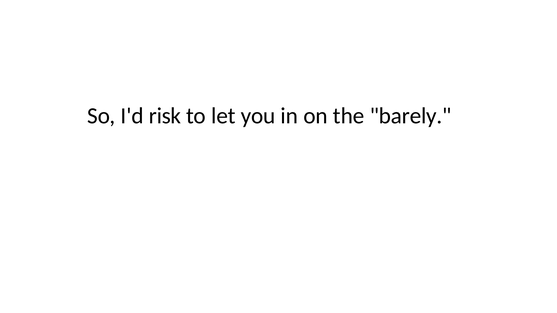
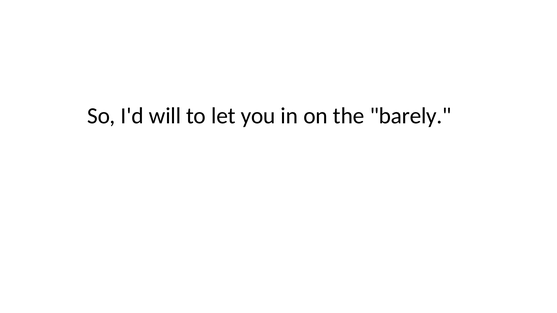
risk: risk -> will
